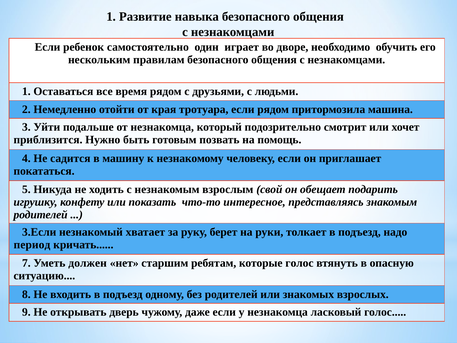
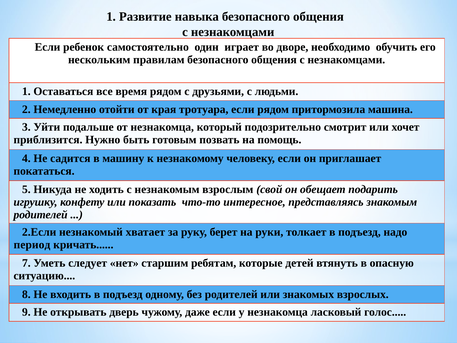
3.Если: 3.Если -> 2.Если
должен: должен -> следует
которые голос: голос -> детей
